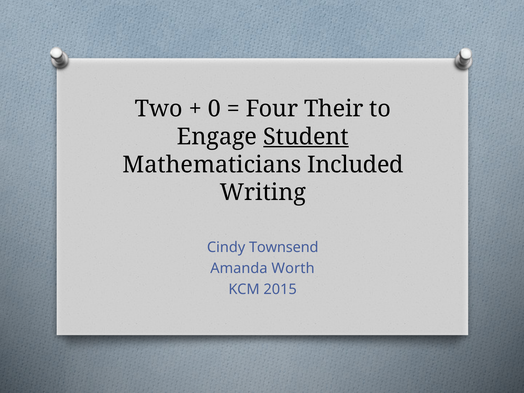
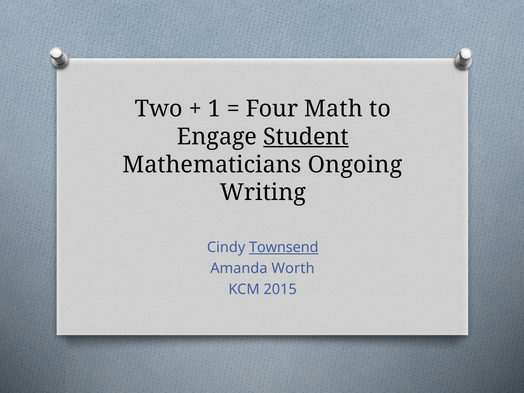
0: 0 -> 1
Their: Their -> Math
Included: Included -> Ongoing
Townsend underline: none -> present
